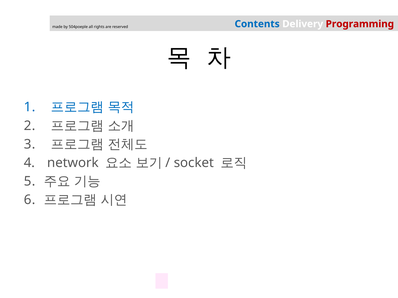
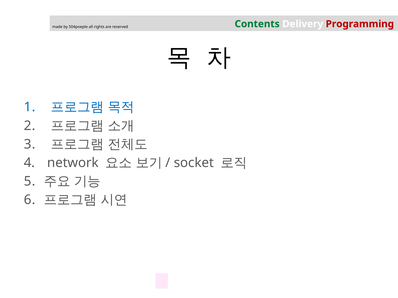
Contents colour: blue -> green
